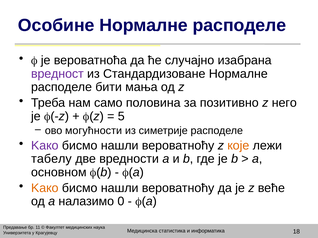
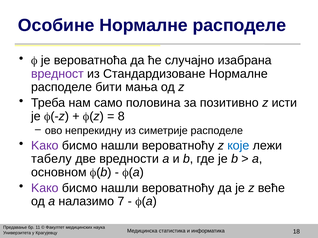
него: него -> исти
5: 5 -> 8
могућности: могућности -> непрекидну
које colour: orange -> blue
Kако at (45, 188) colour: orange -> purple
0: 0 -> 7
